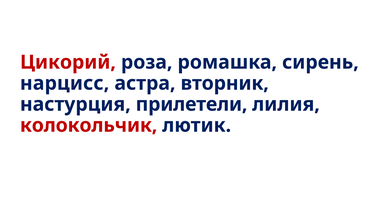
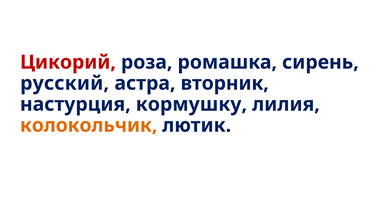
нарцисс: нарцисс -> русский
прилетели: прилетели -> кормушку
колокольчик colour: red -> orange
